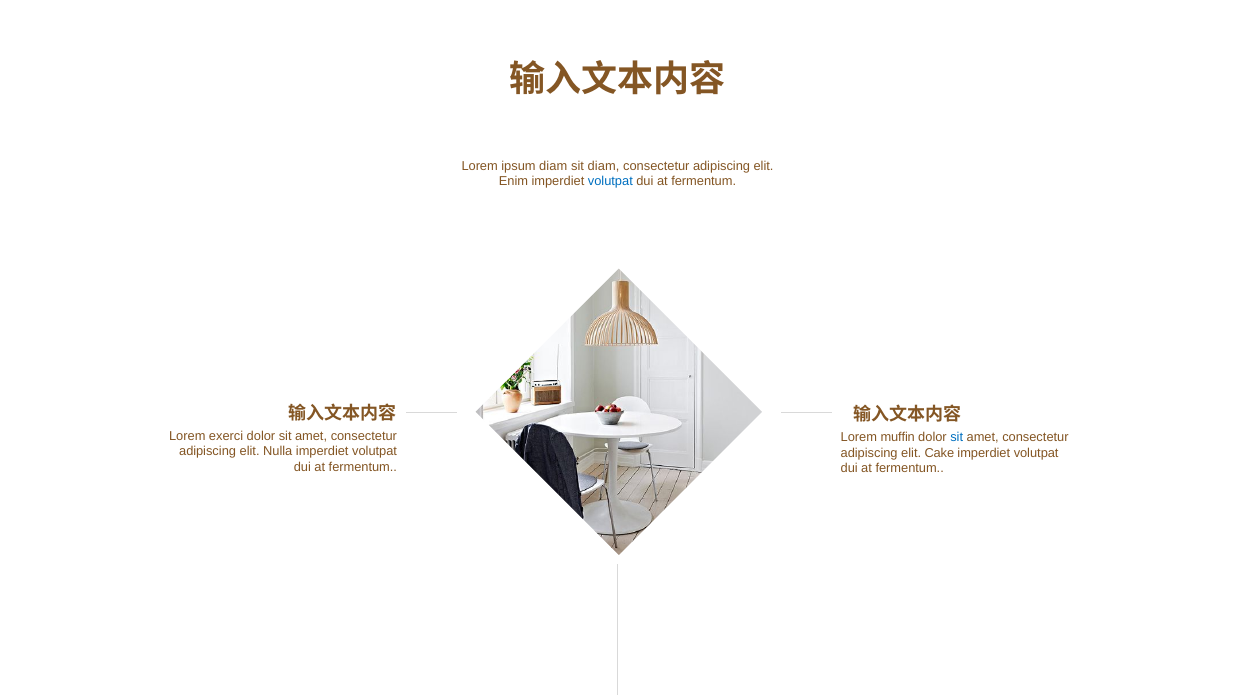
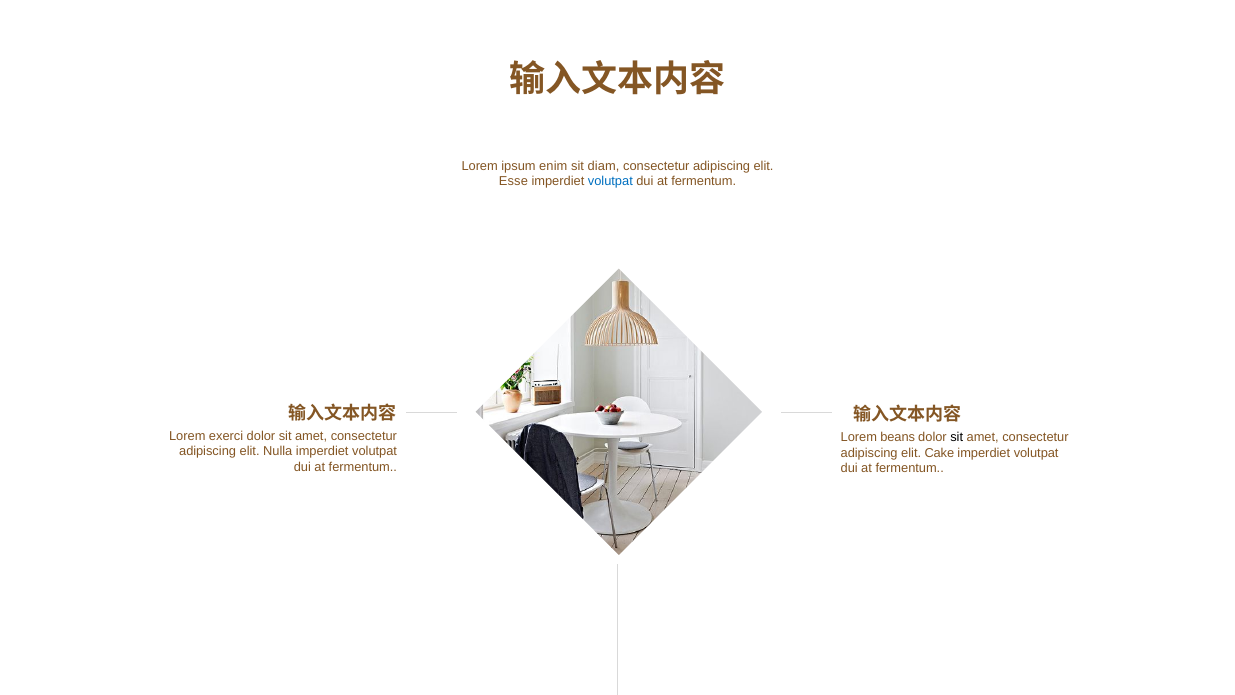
ipsum diam: diam -> enim
Enim: Enim -> Esse
muffin: muffin -> beans
sit at (957, 437) colour: blue -> black
